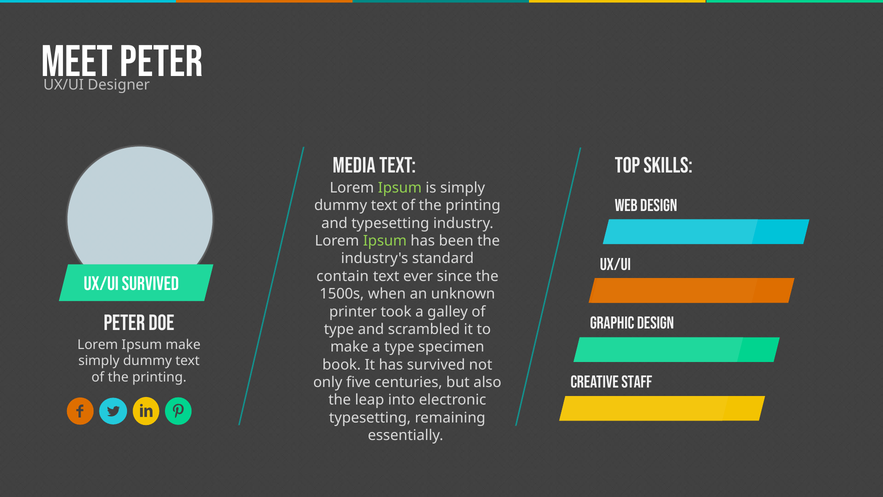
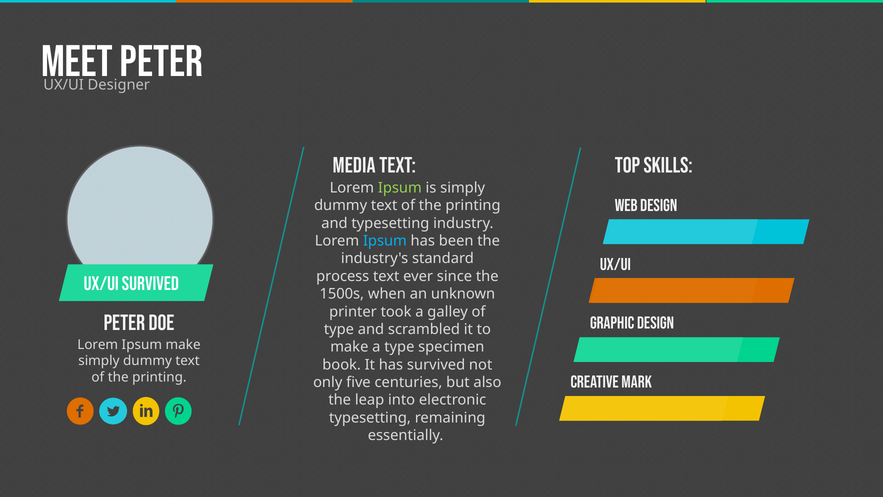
Ipsum at (385, 241) colour: light green -> light blue
contain: contain -> process
STAFF: STAFF -> MARK
